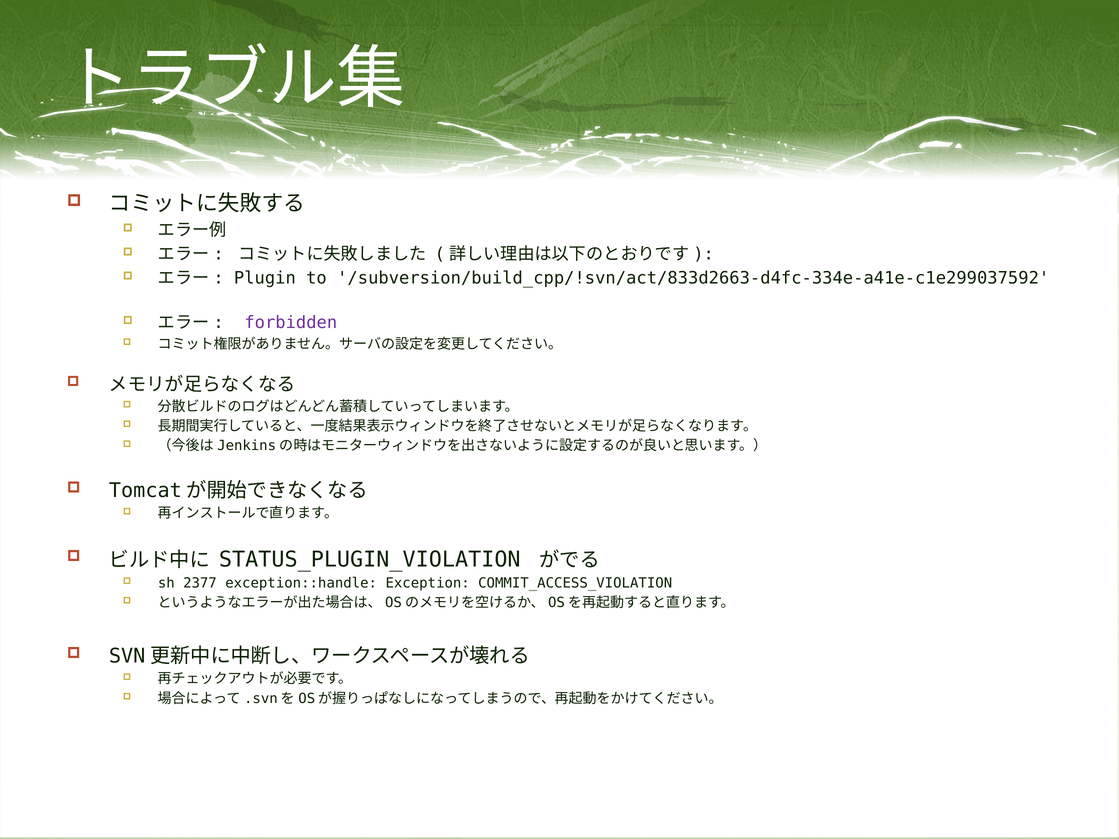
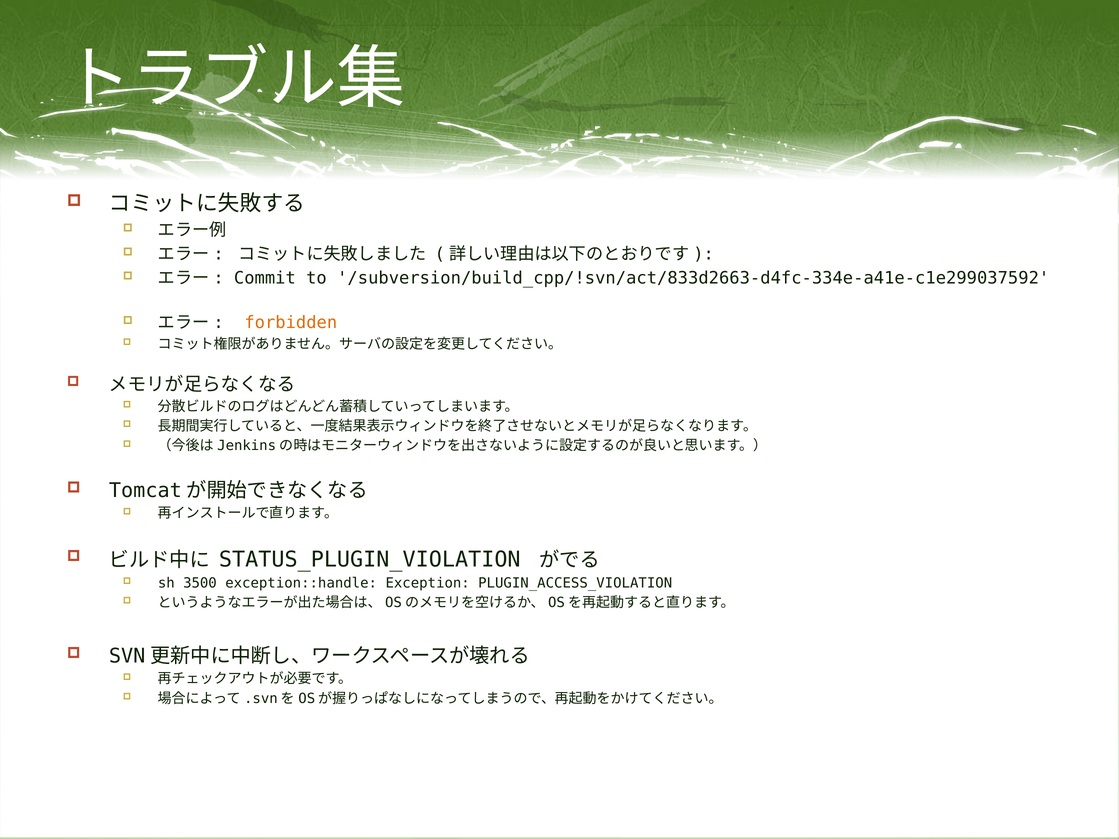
Plugin: Plugin -> Commit
forbidden colour: purple -> orange
2377: 2377 -> 3500
COMMIT_ACCESS_VIOLATION: COMMIT_ACCESS_VIOLATION -> PLUGIN_ACCESS_VIOLATION
